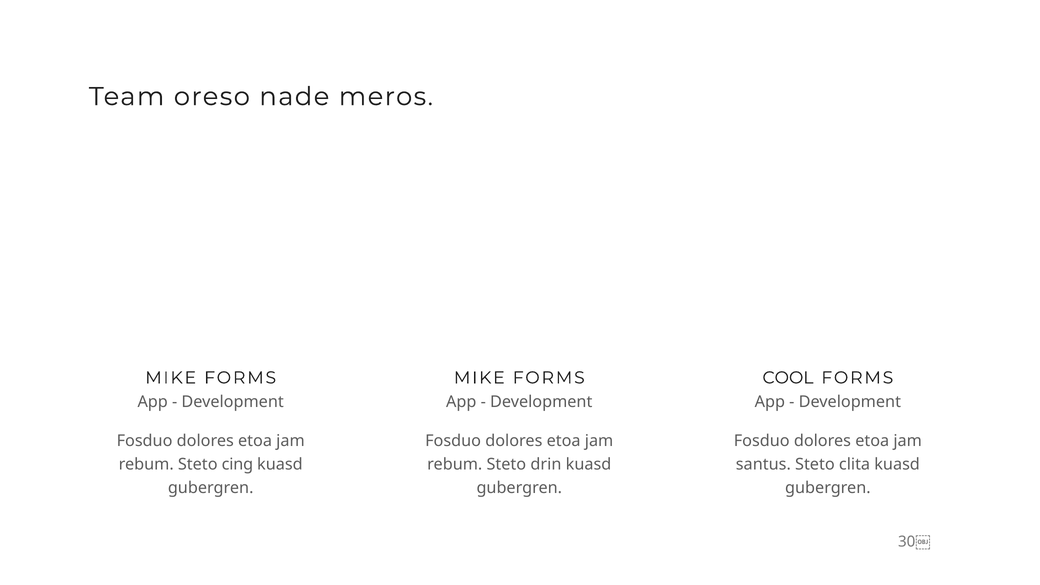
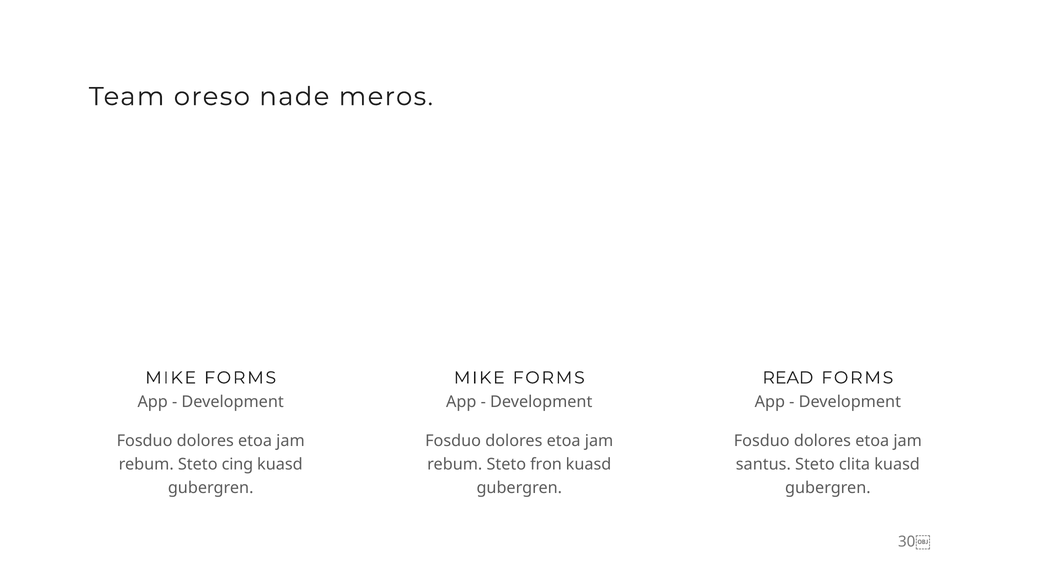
COOL: COOL -> READ
drin: drin -> fron
